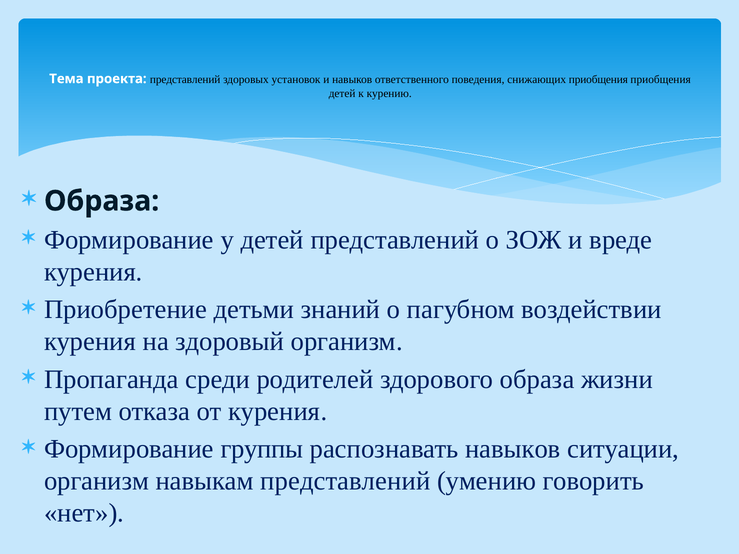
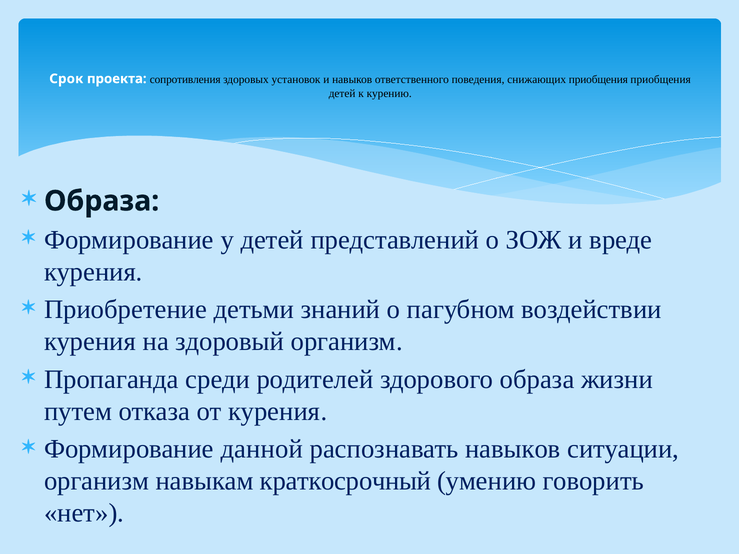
Тема: Тема -> Срок
проекта представлений: представлений -> сопротивления
группы: группы -> данной
навыкам представлений: представлений -> краткосрочный
